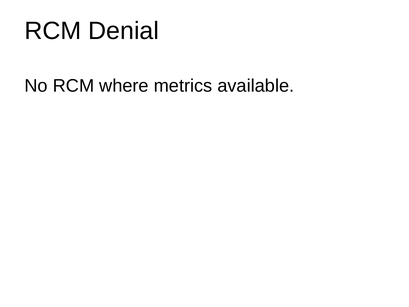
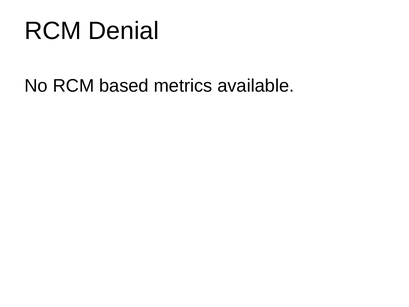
where: where -> based
